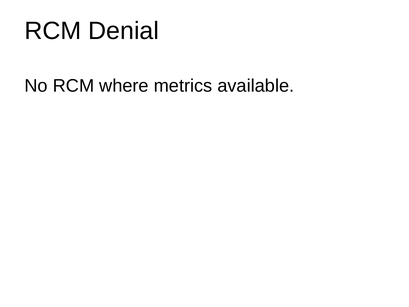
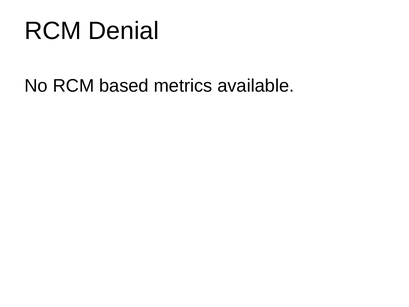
where: where -> based
